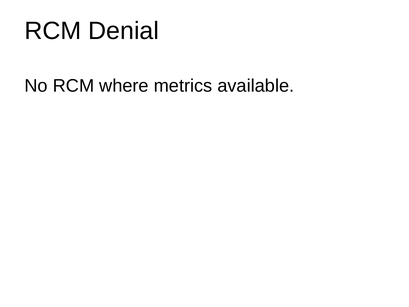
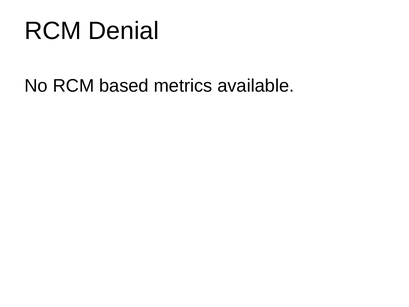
where: where -> based
